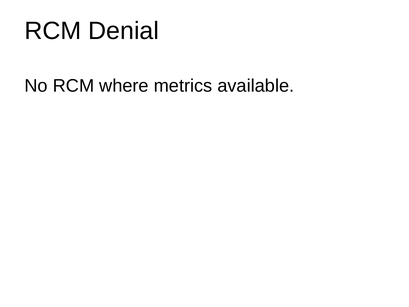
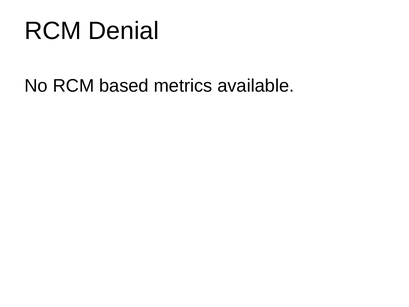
where: where -> based
